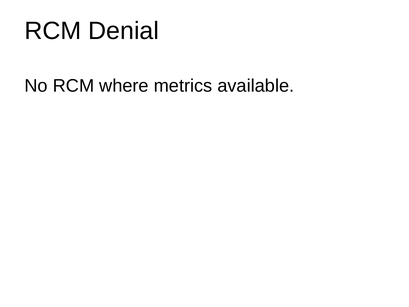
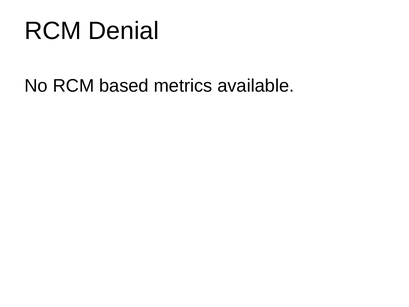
where: where -> based
